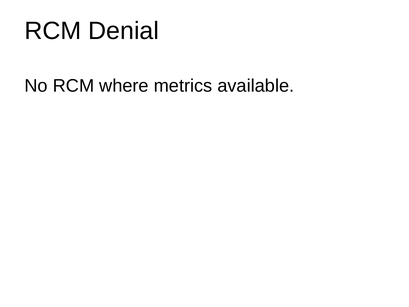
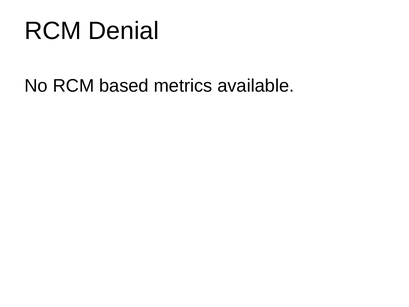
where: where -> based
